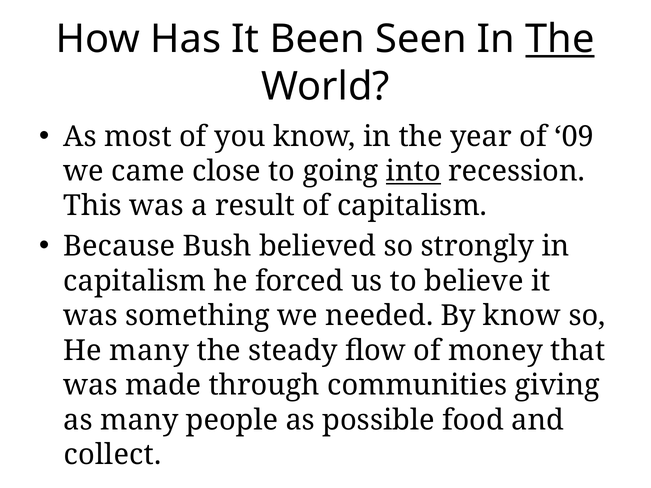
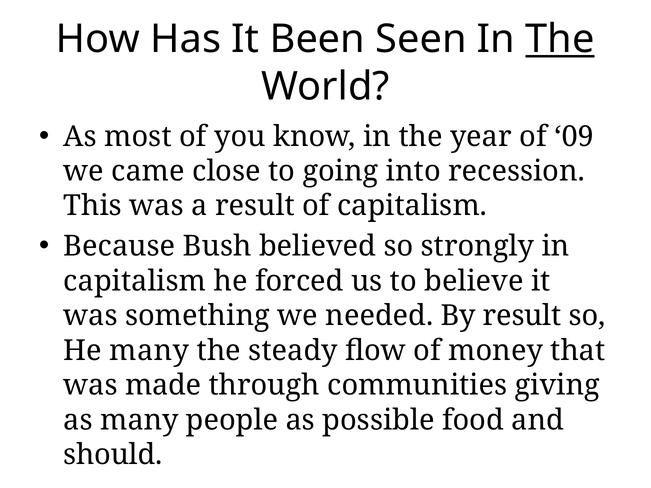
into underline: present -> none
By know: know -> result
collect: collect -> should
